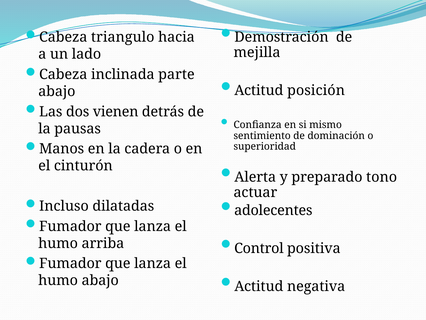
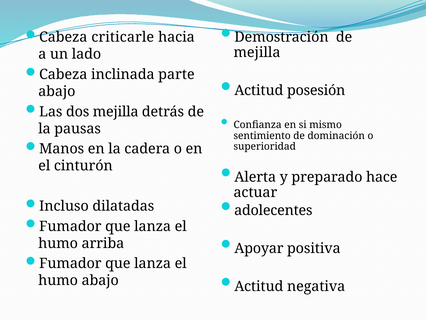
triangulo: triangulo -> criticarle
posición: posición -> posesión
dos vienen: vienen -> mejilla
tono: tono -> hace
Control: Control -> Apoyar
